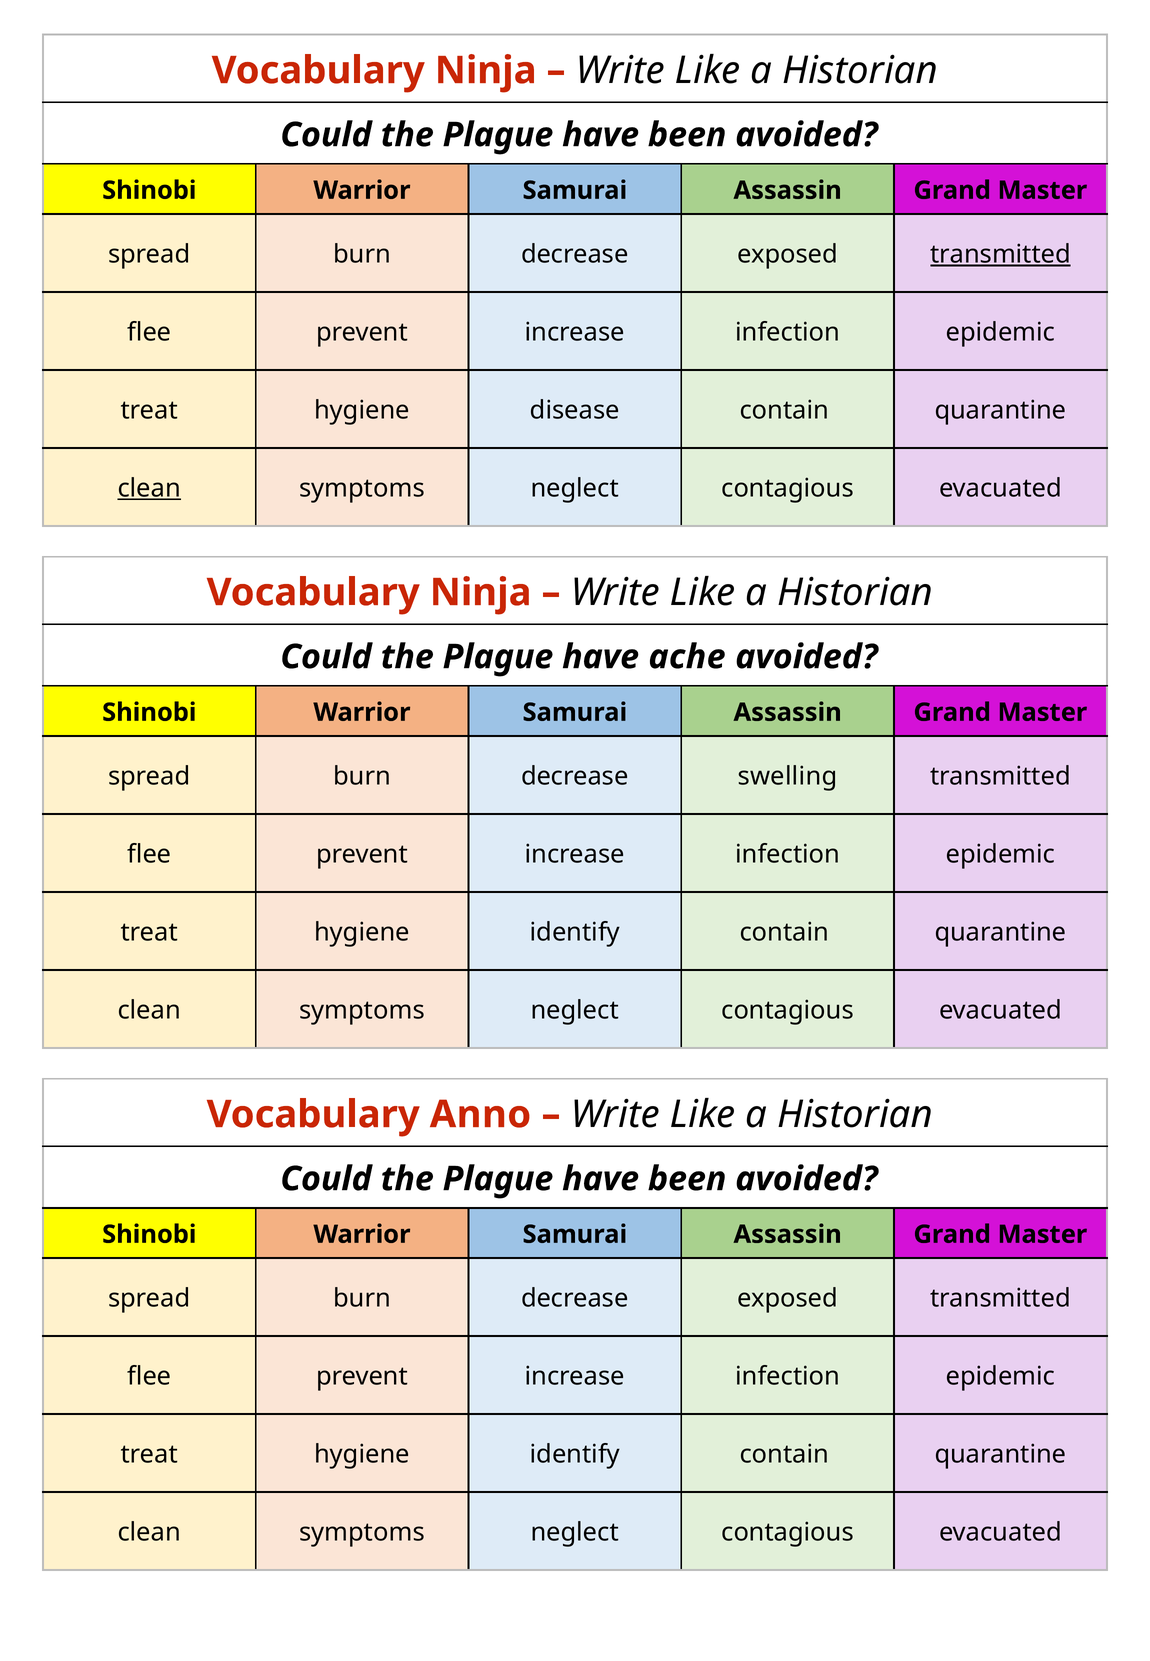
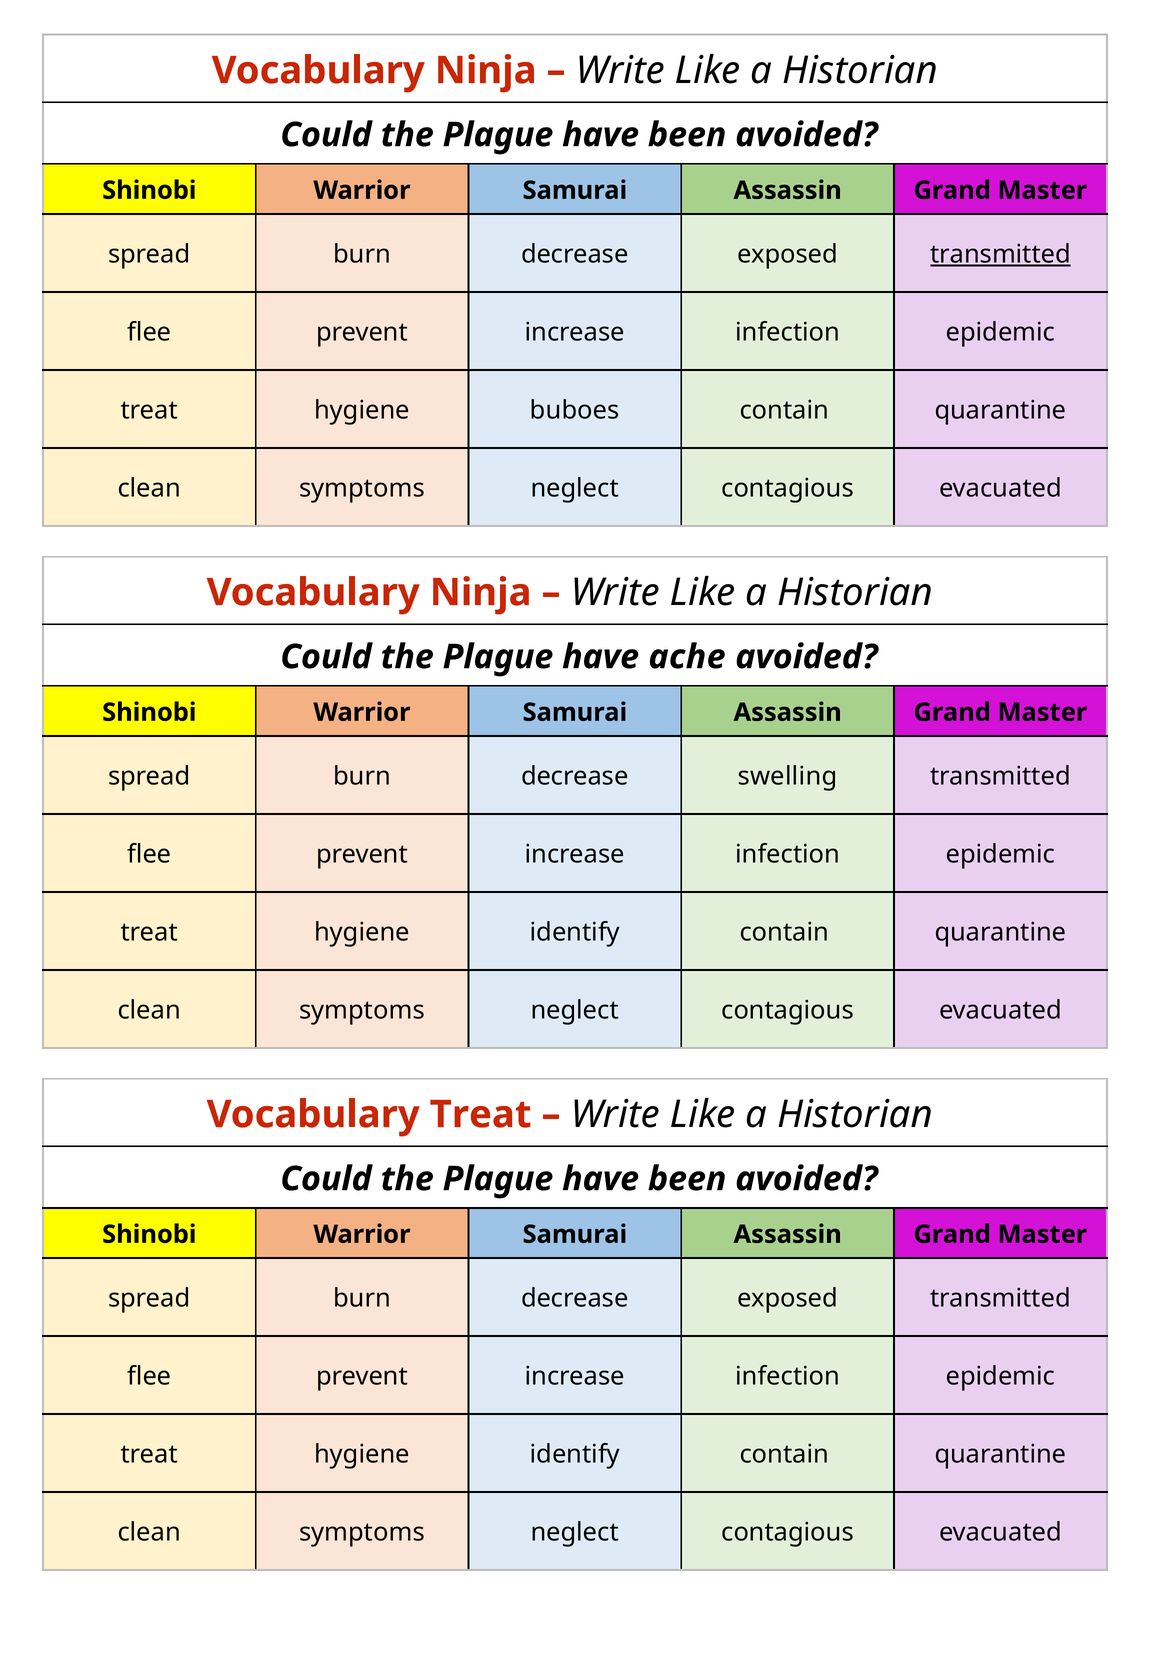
disease: disease -> buboes
clean at (149, 489) underline: present -> none
Vocabulary Anno: Anno -> Treat
